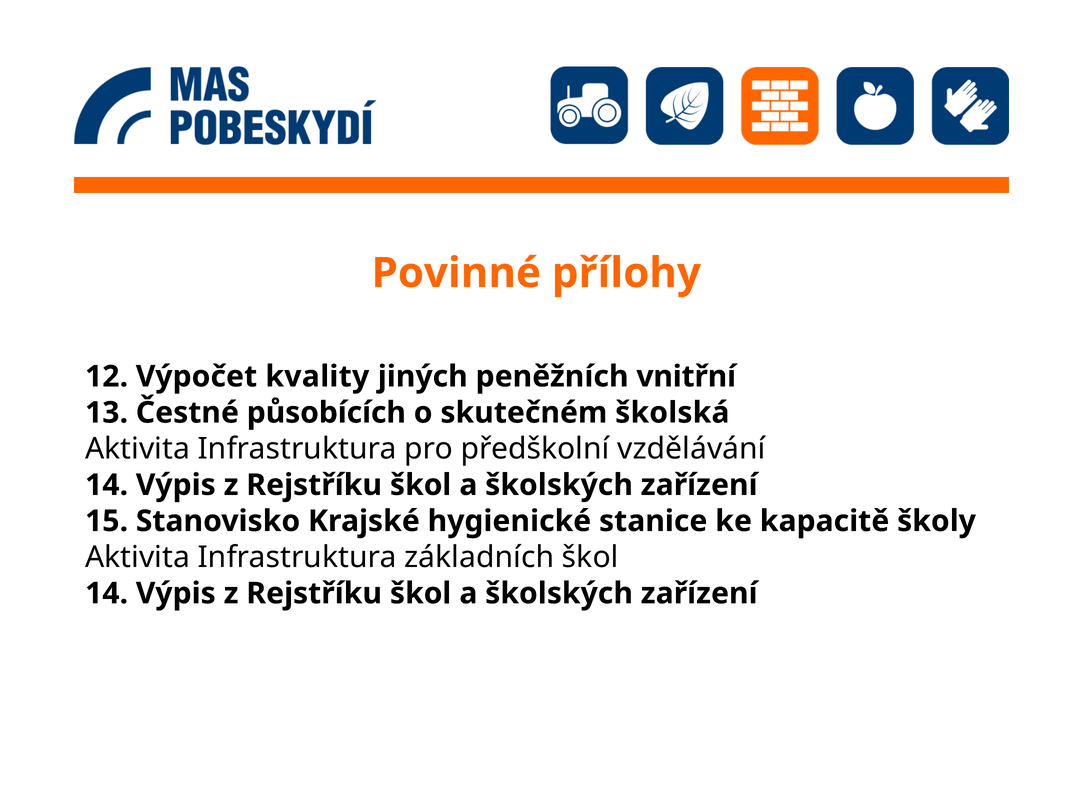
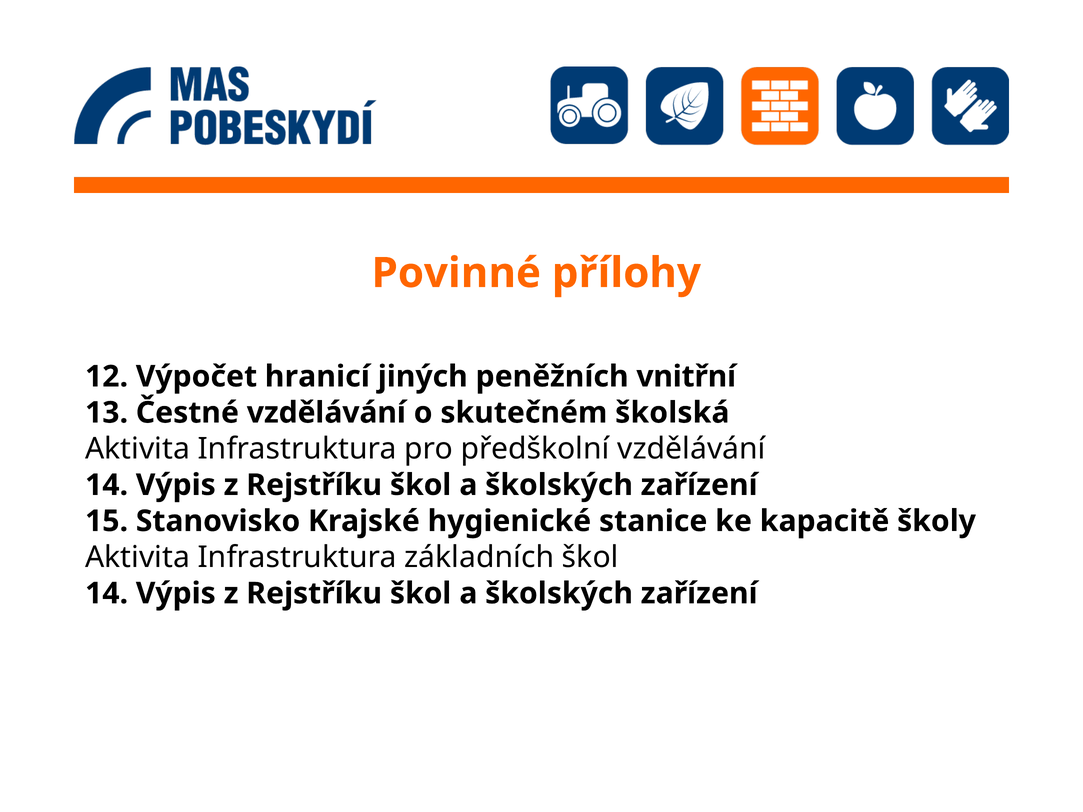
kvality: kvality -> hranicí
Čestné působících: působících -> vzdělávání
